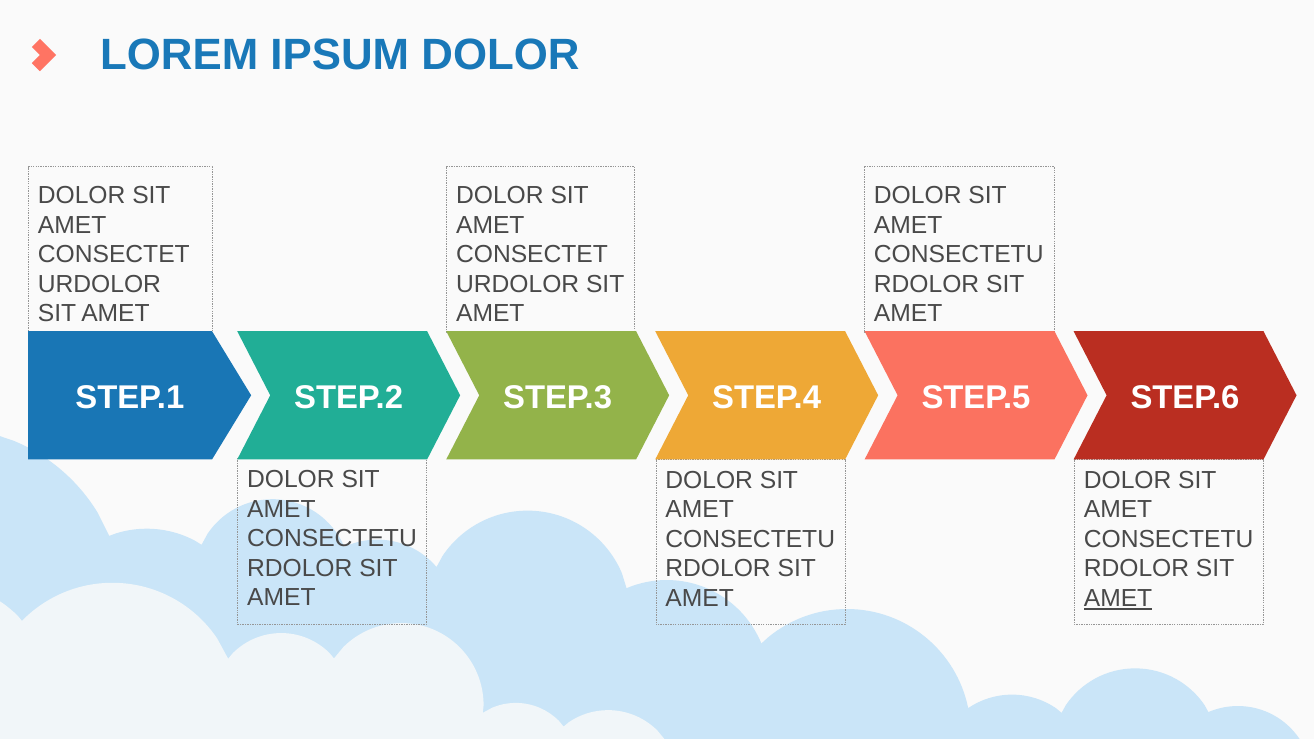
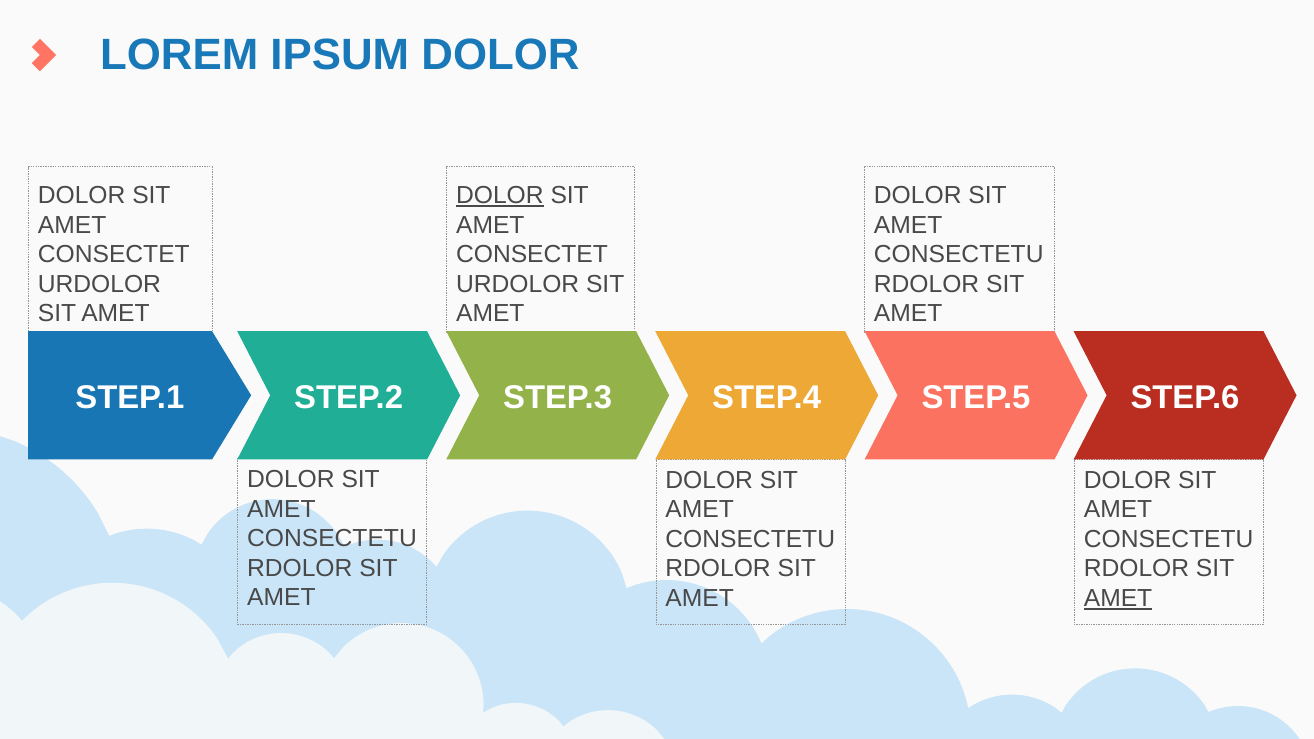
DOLOR at (500, 196) underline: none -> present
